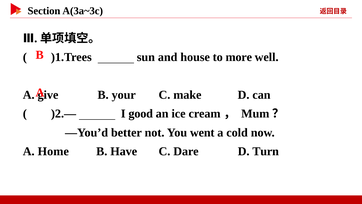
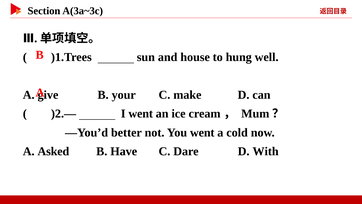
more: more -> hung
I good: good -> went
Home: Home -> Asked
Turn: Turn -> With
